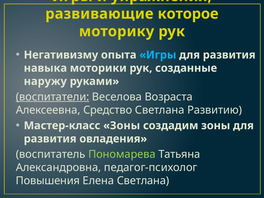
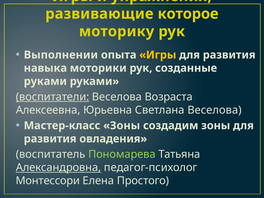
Негативизму: Негативизму -> Выполнении
Игры at (158, 55) colour: light blue -> yellow
наружу at (45, 81): наружу -> руками
Средство: Средство -> Юрьевна
Светлана Развитию: Развитию -> Веселова
Александровна underline: none -> present
Повышения: Повышения -> Монтессори
Елена Светлана: Светлана -> Простого
